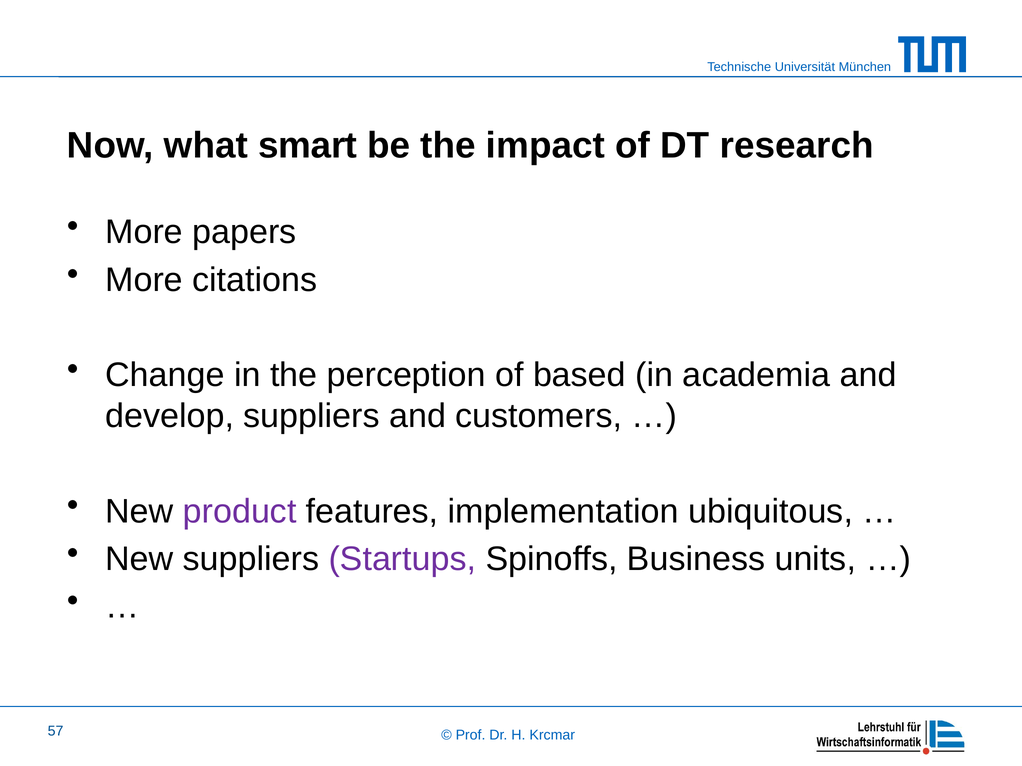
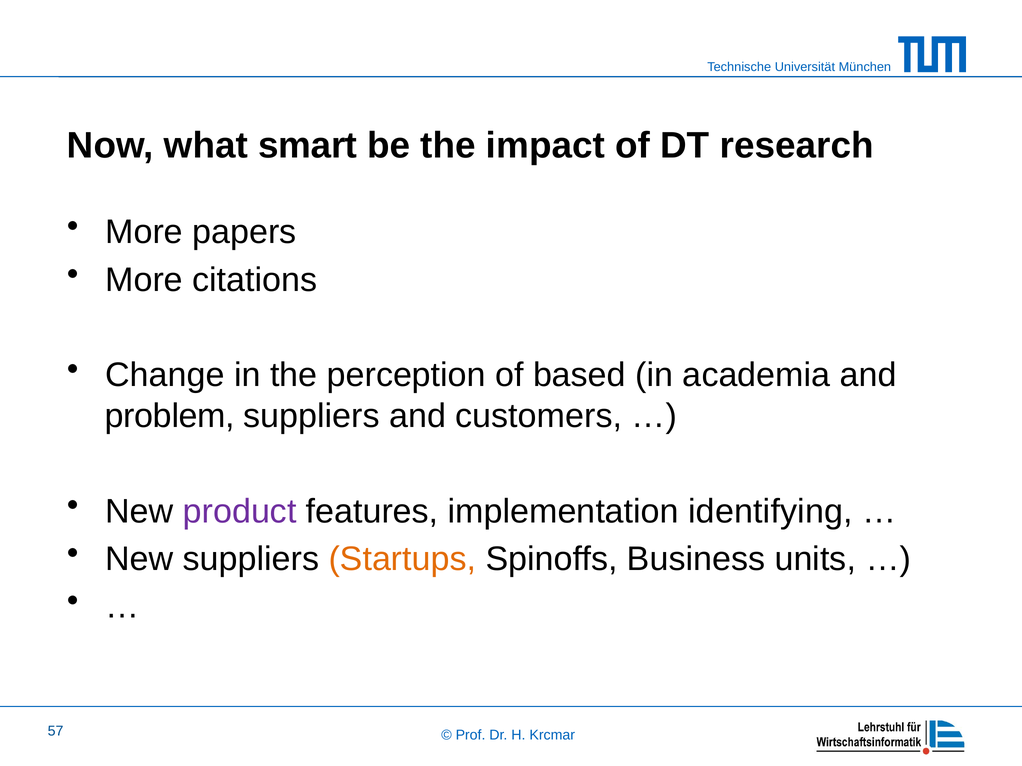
develop: develop -> problem
ubiquitous: ubiquitous -> identifying
Startups colour: purple -> orange
